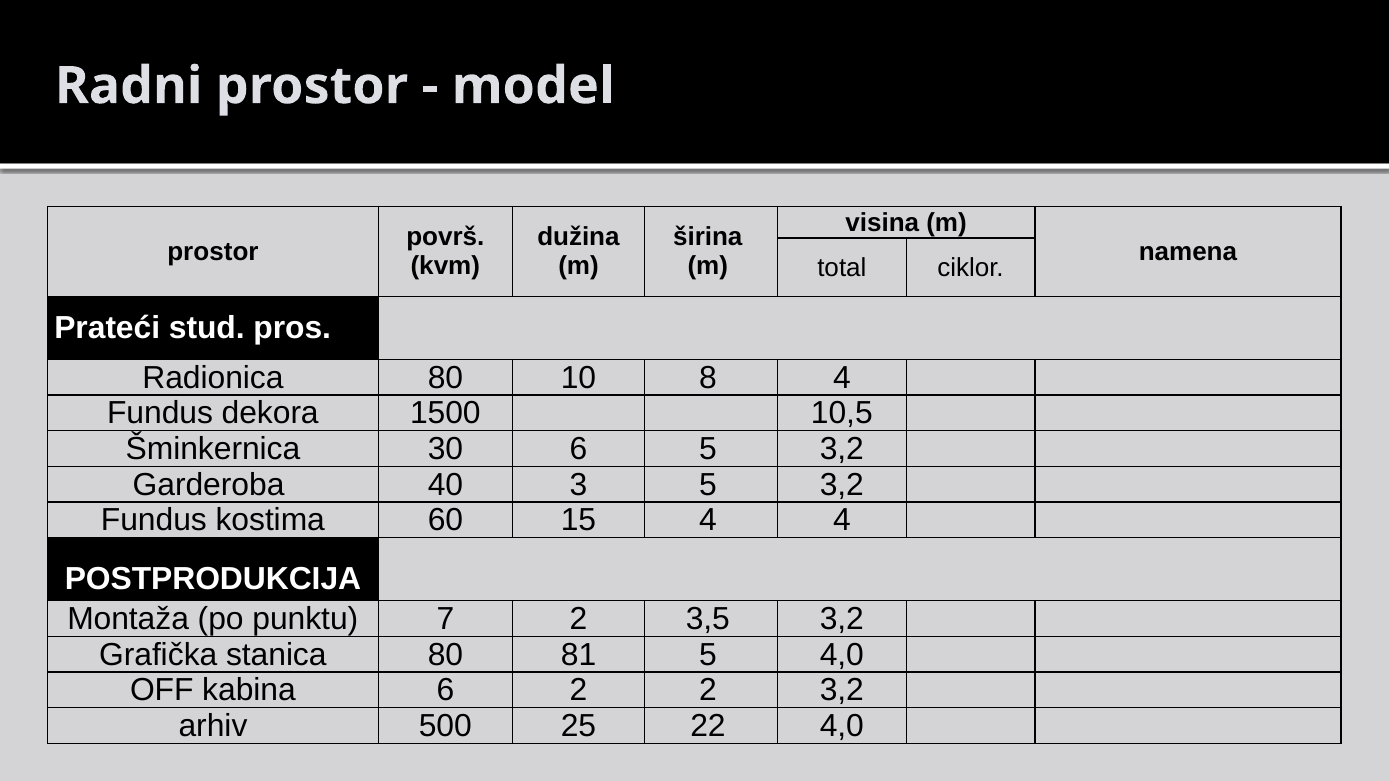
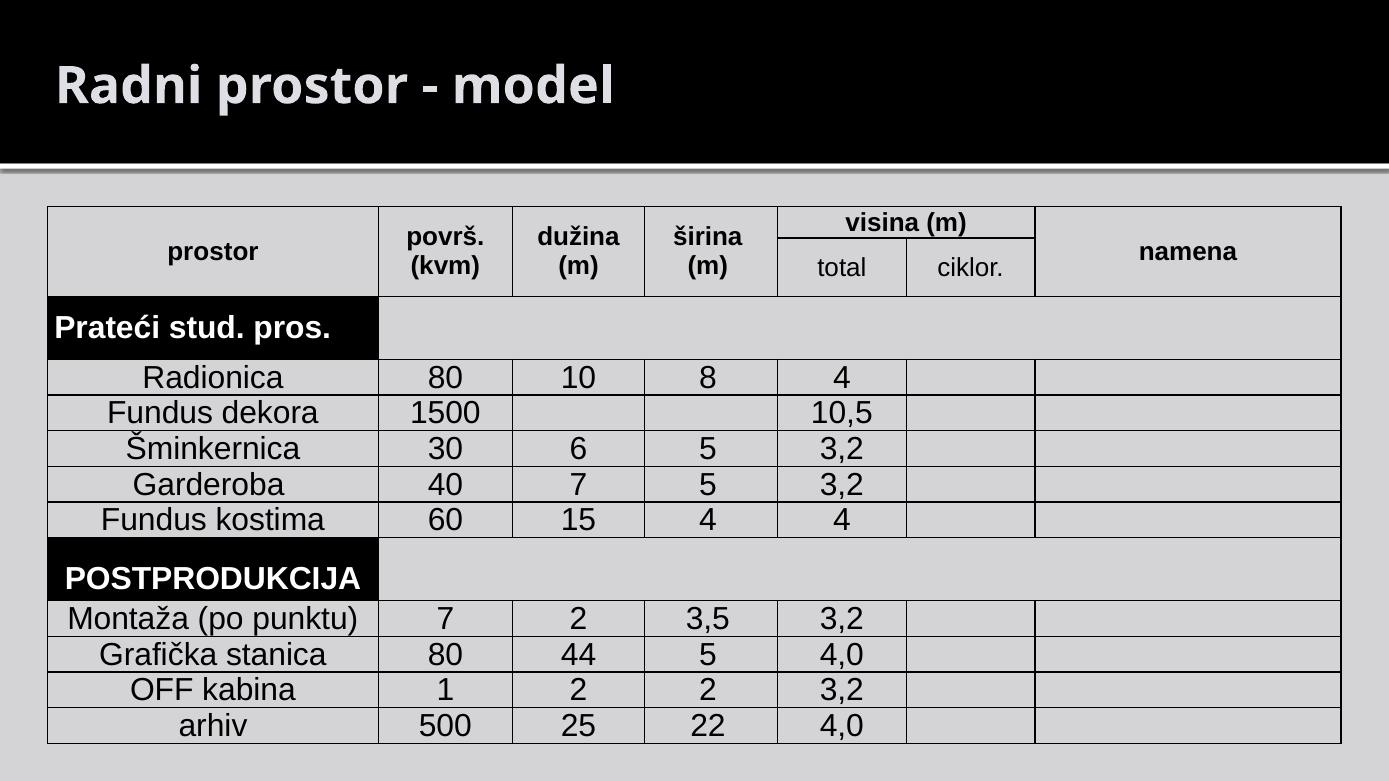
40 3: 3 -> 7
81: 81 -> 44
kabina 6: 6 -> 1
